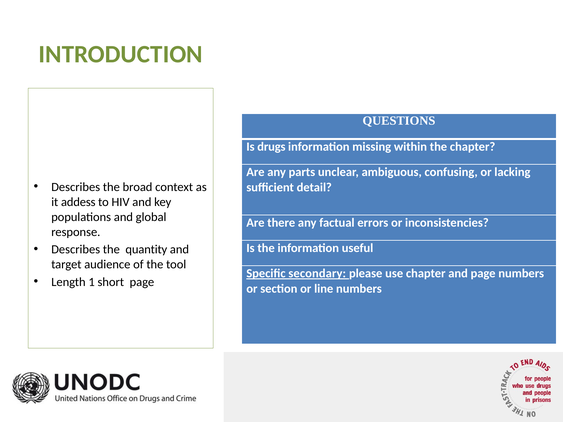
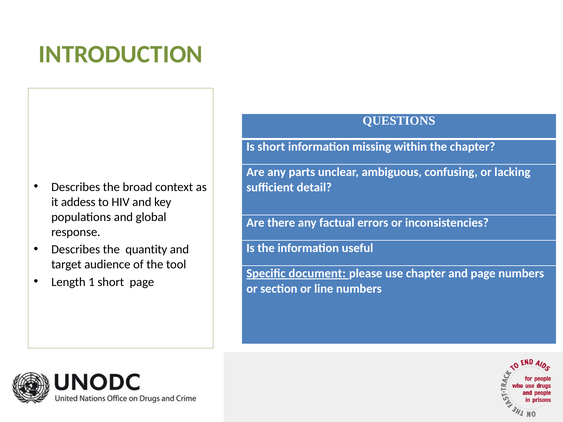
Is drugs: drugs -> short
secondary: secondary -> document
